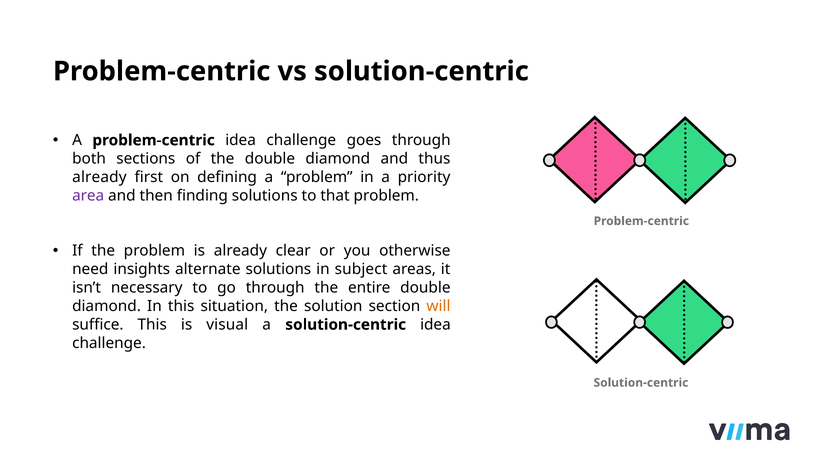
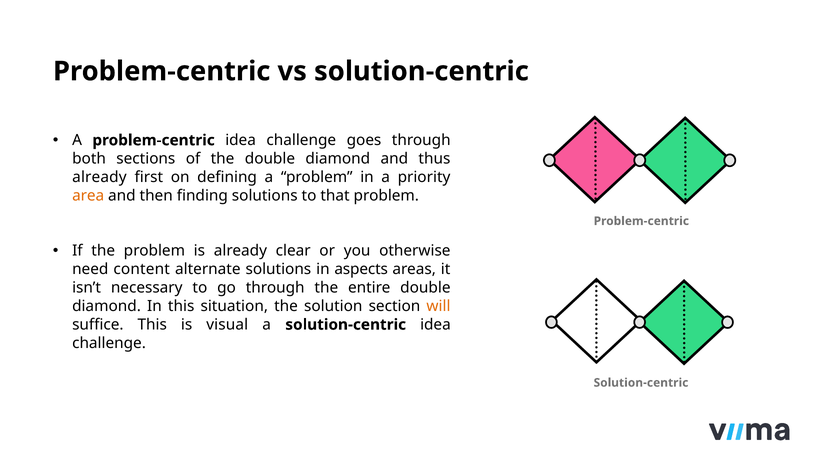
area colour: purple -> orange
insights: insights -> content
subject: subject -> aspects
